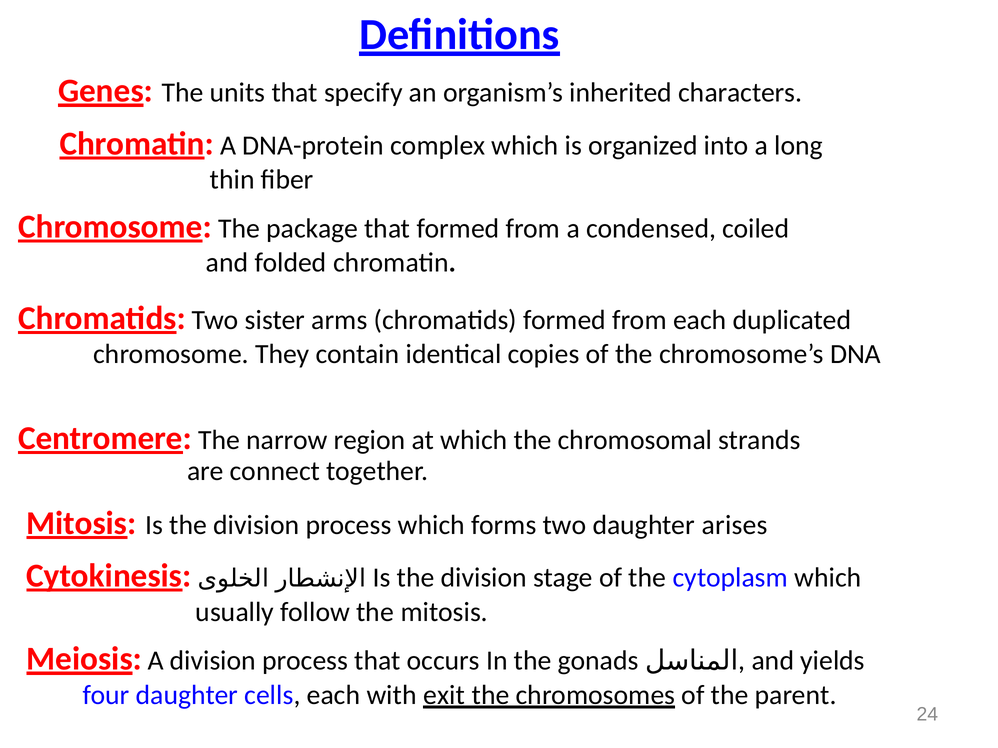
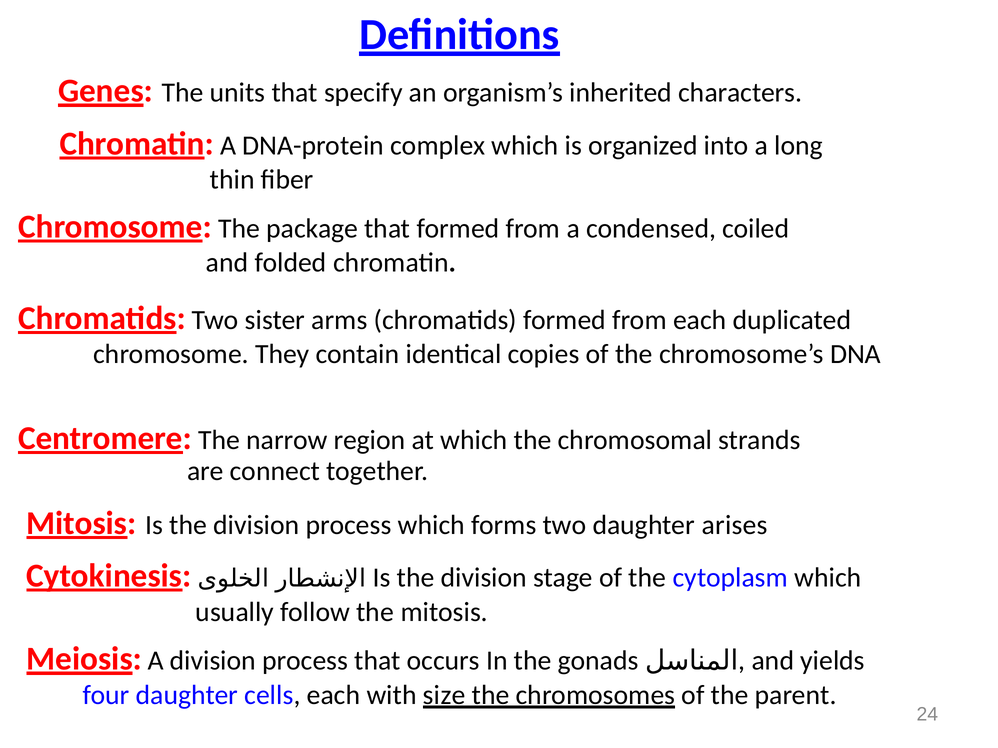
exit: exit -> size
